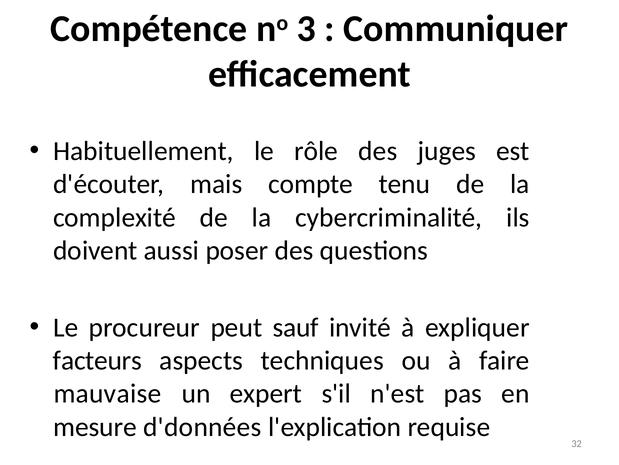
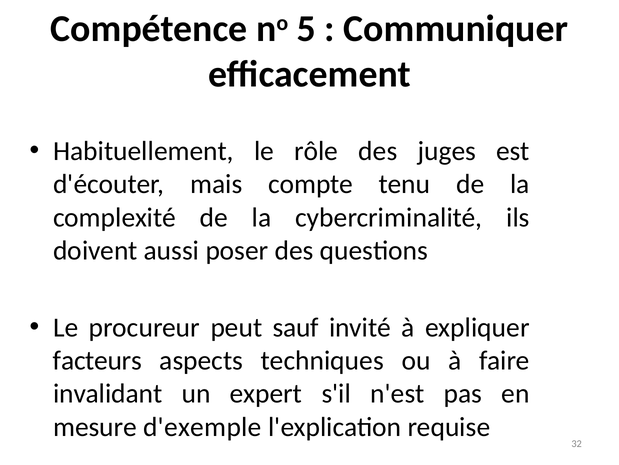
3: 3 -> 5
mauvaise: mauvaise -> invalidant
d'données: d'données -> d'exemple
